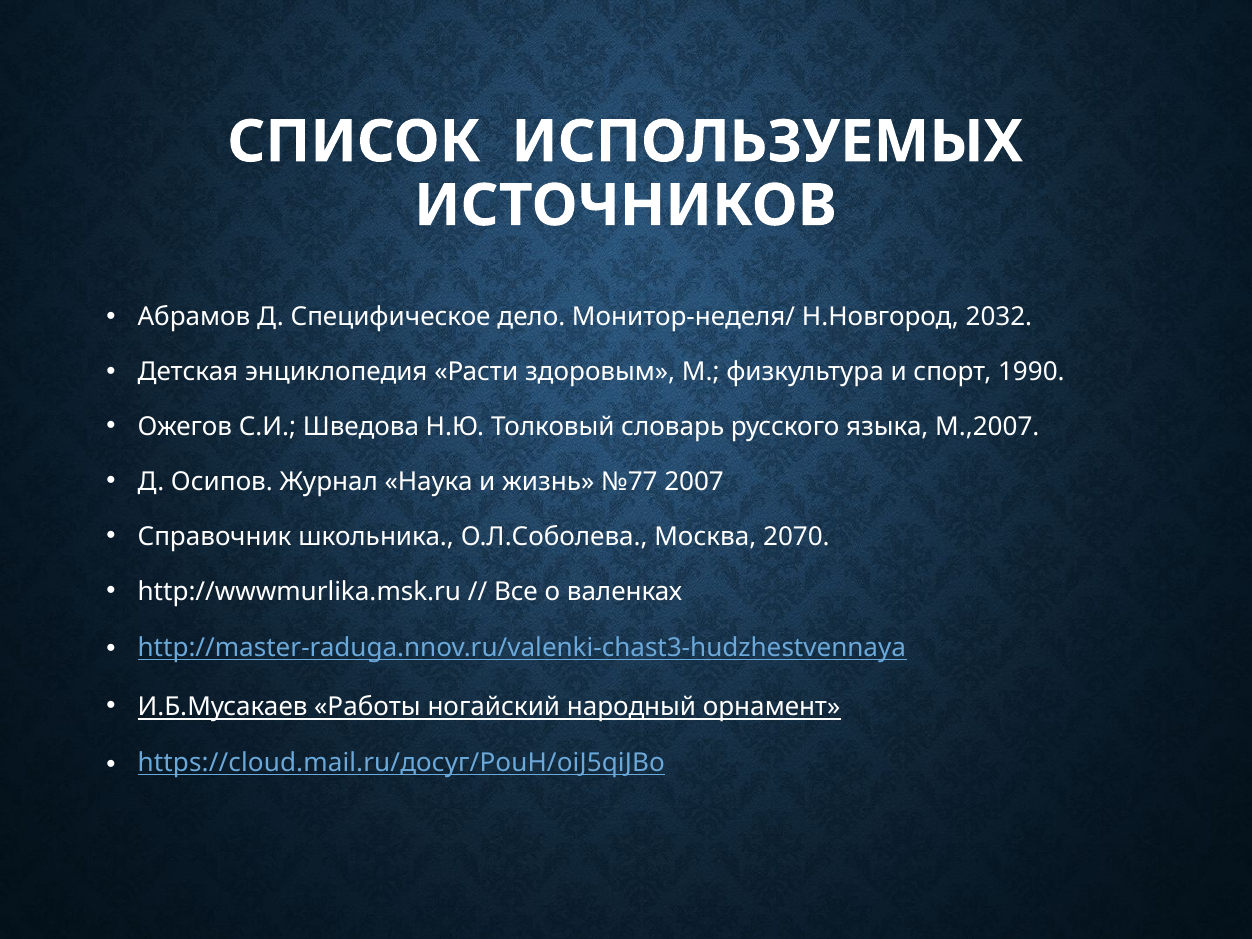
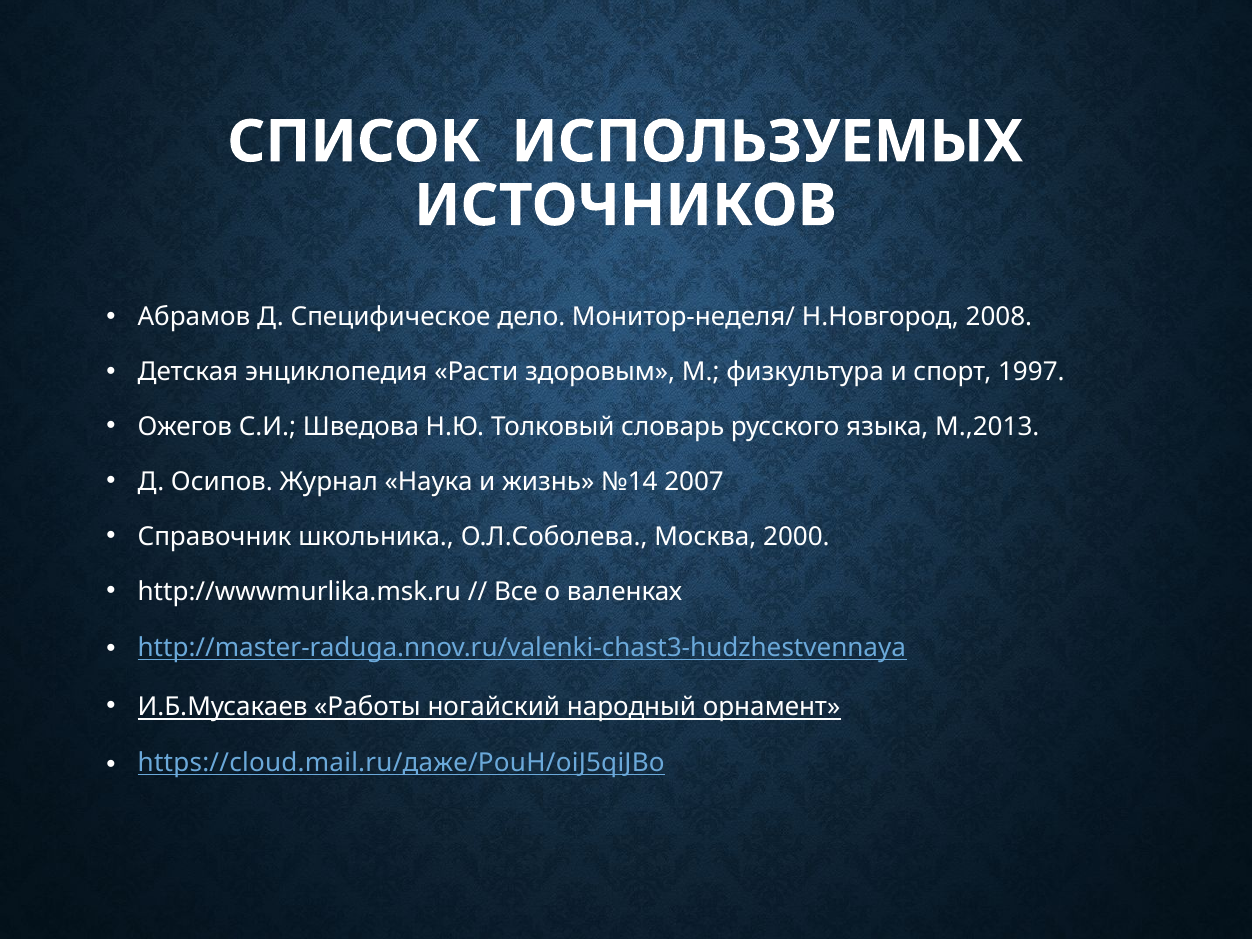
2032: 2032 -> 2008
1990: 1990 -> 1997
М.,2007: М.,2007 -> М.,2013
№77: №77 -> №14
2070: 2070 -> 2000
https://cloud.mail.ru/досуг/PouH/oiJ5qiJBo: https://cloud.mail.ru/досуг/PouH/oiJ5qiJBo -> https://cloud.mail.ru/даже/PouH/oiJ5qiJBo
